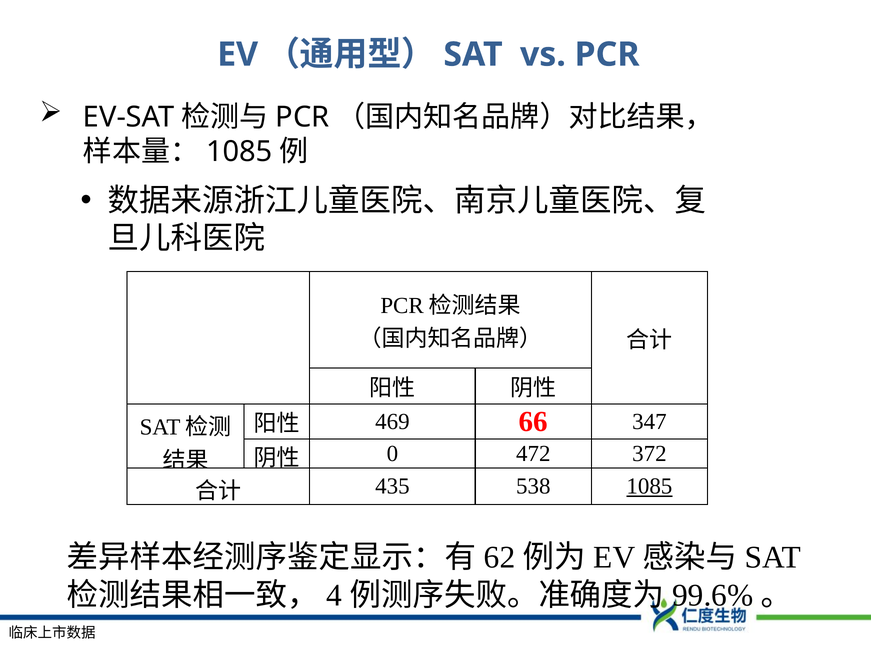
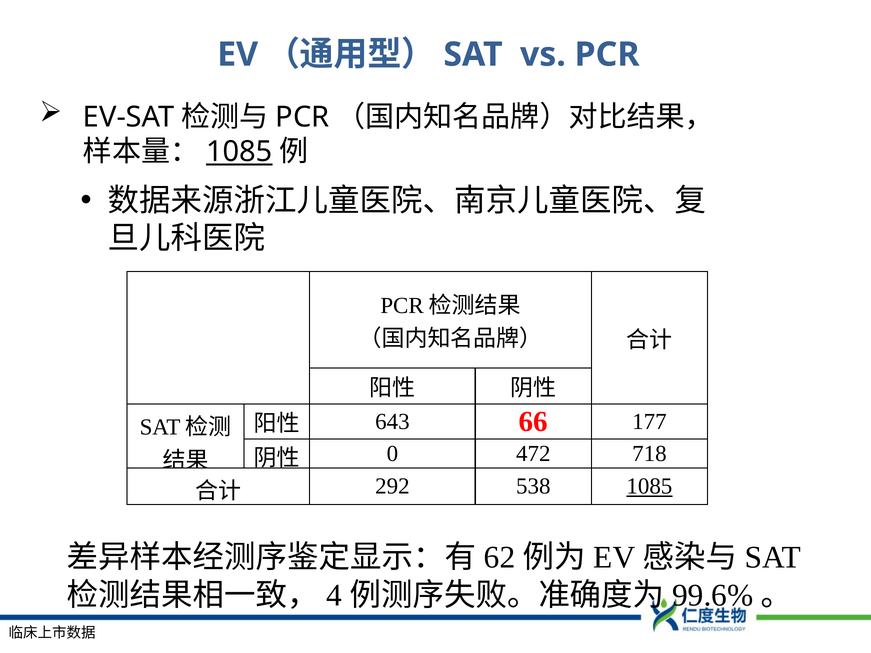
1085 at (239, 152) underline: none -> present
469: 469 -> 643
347: 347 -> 177
372: 372 -> 718
435: 435 -> 292
